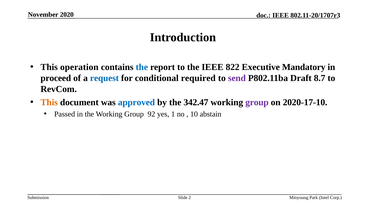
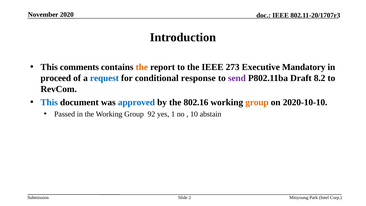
operation: operation -> comments
the at (142, 67) colour: blue -> orange
822: 822 -> 273
required: required -> response
8.7: 8.7 -> 8.2
This at (49, 102) colour: orange -> blue
342.47: 342.47 -> 802.16
group at (257, 102) colour: purple -> orange
2020-17-10: 2020-17-10 -> 2020-10-10
